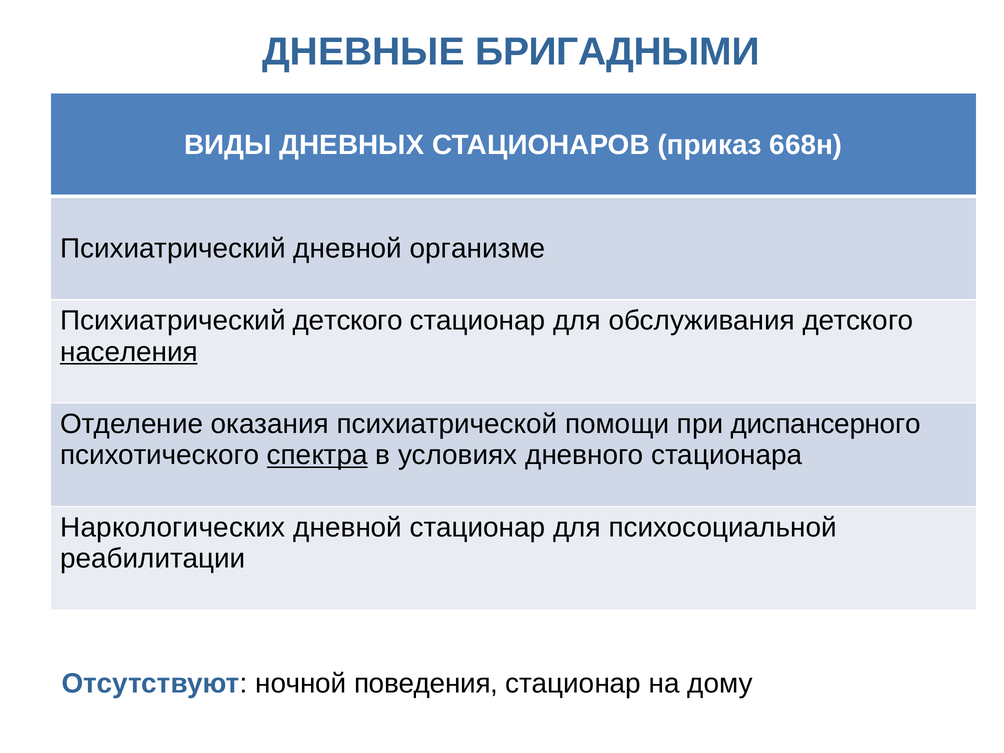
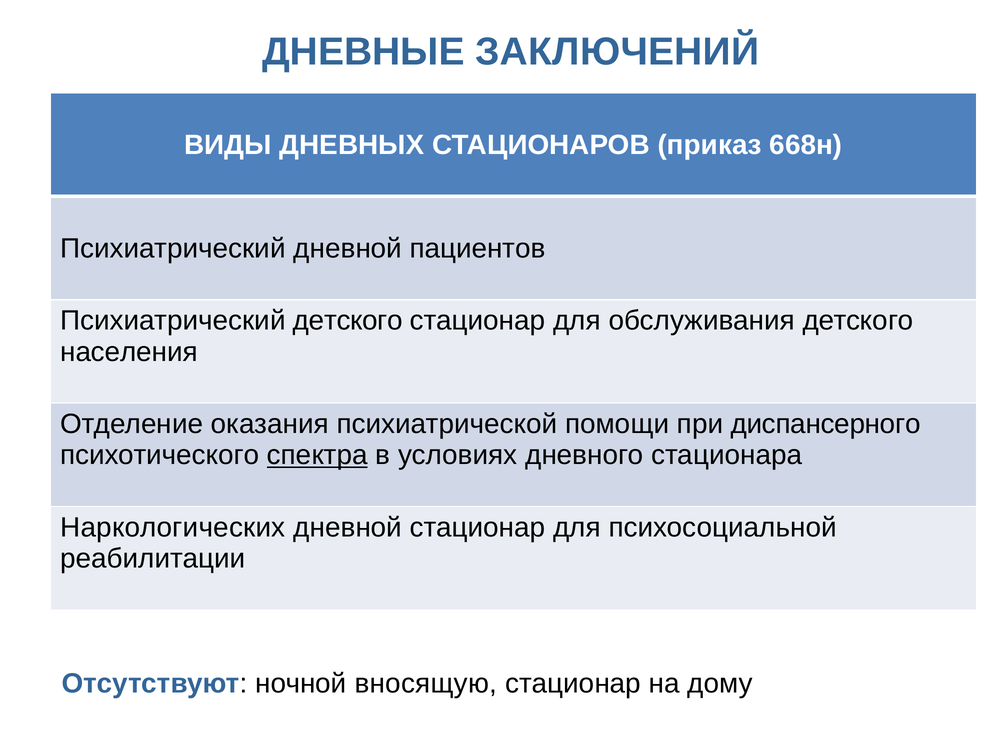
БРИГАДНЫМИ: БРИГАДНЫМИ -> ЗАКЛЮЧЕНИЙ
организме: организме -> пациентов
населения underline: present -> none
поведения: поведения -> вносящую
